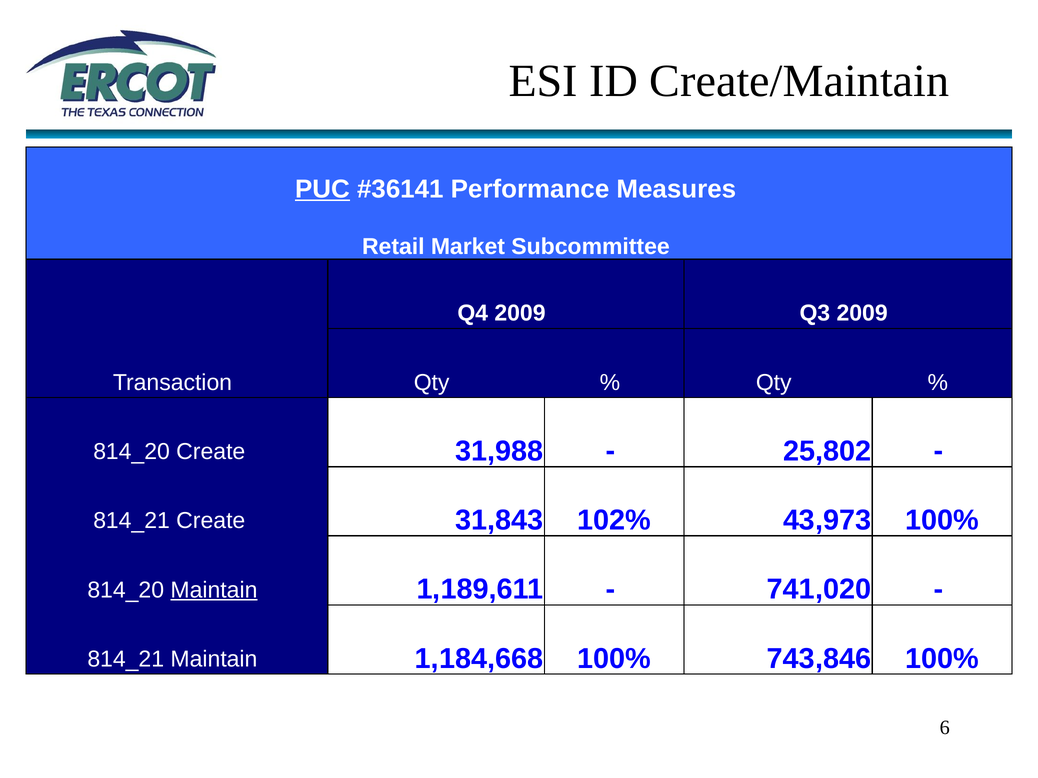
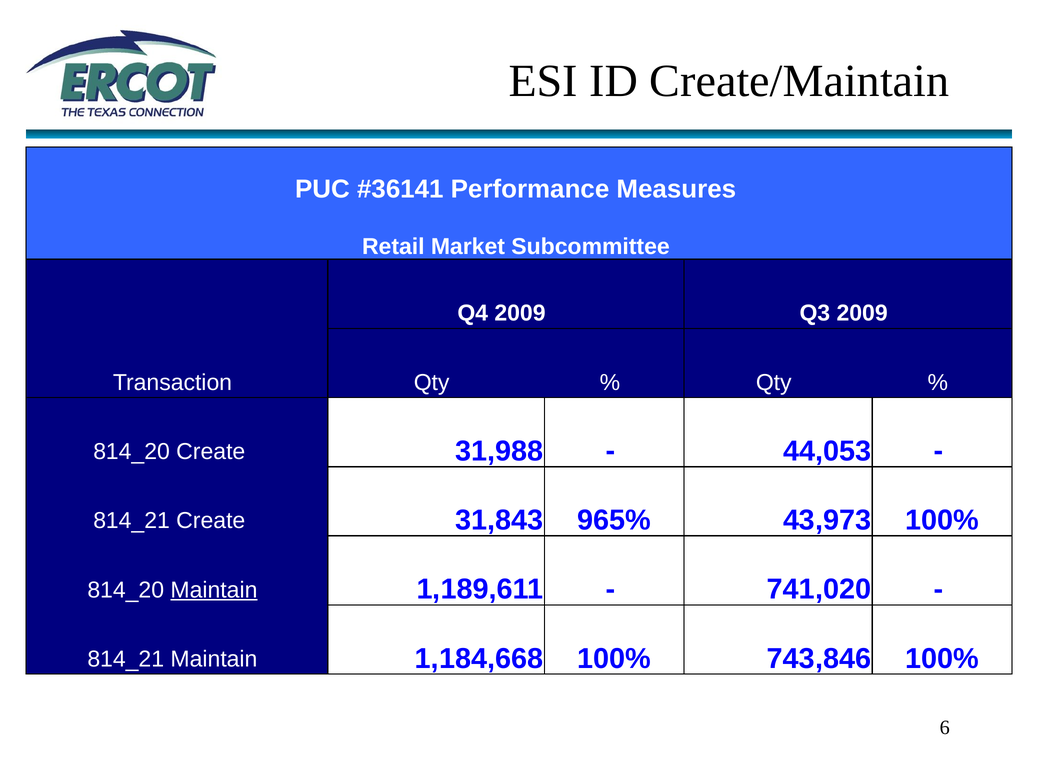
PUC underline: present -> none
25,802: 25,802 -> 44,053
102%: 102% -> 965%
